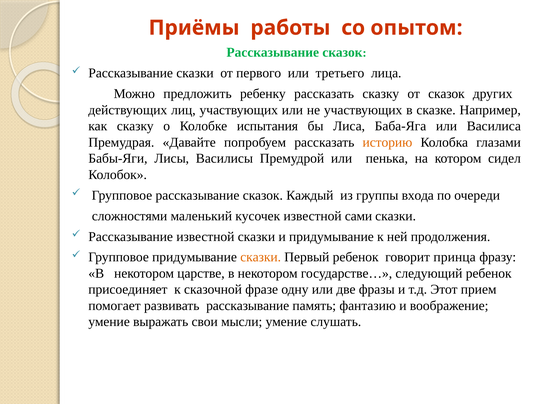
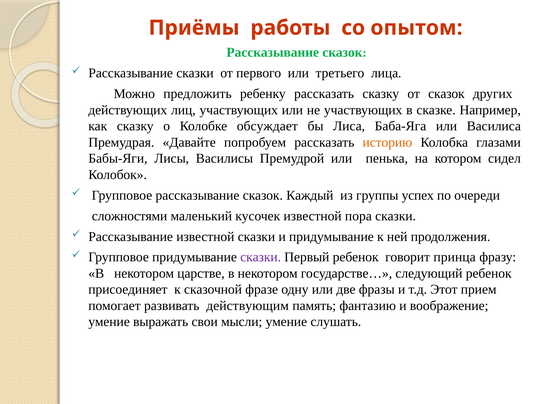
испытания: испытания -> обсуждает
входа: входа -> успех
сами: сами -> пора
сказки at (261, 257) colour: orange -> purple
развивать рассказывание: рассказывание -> действующим
